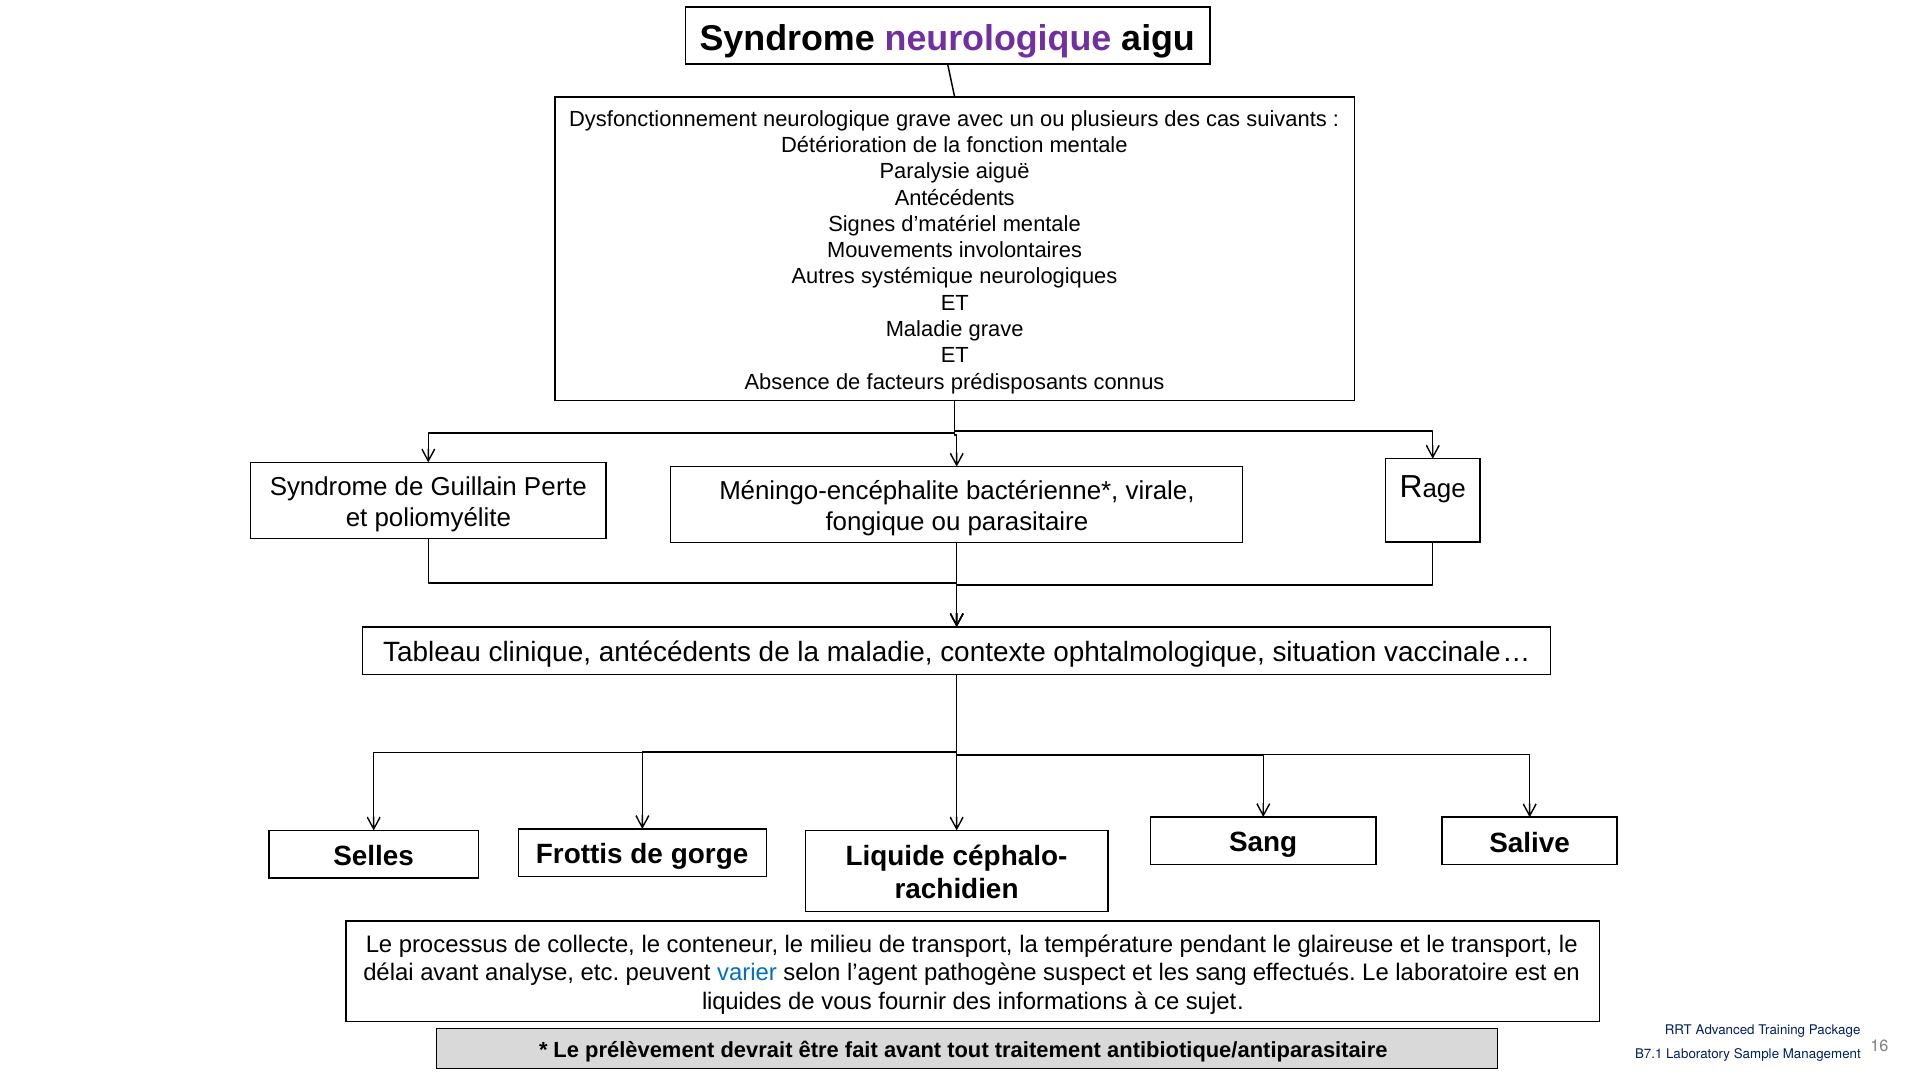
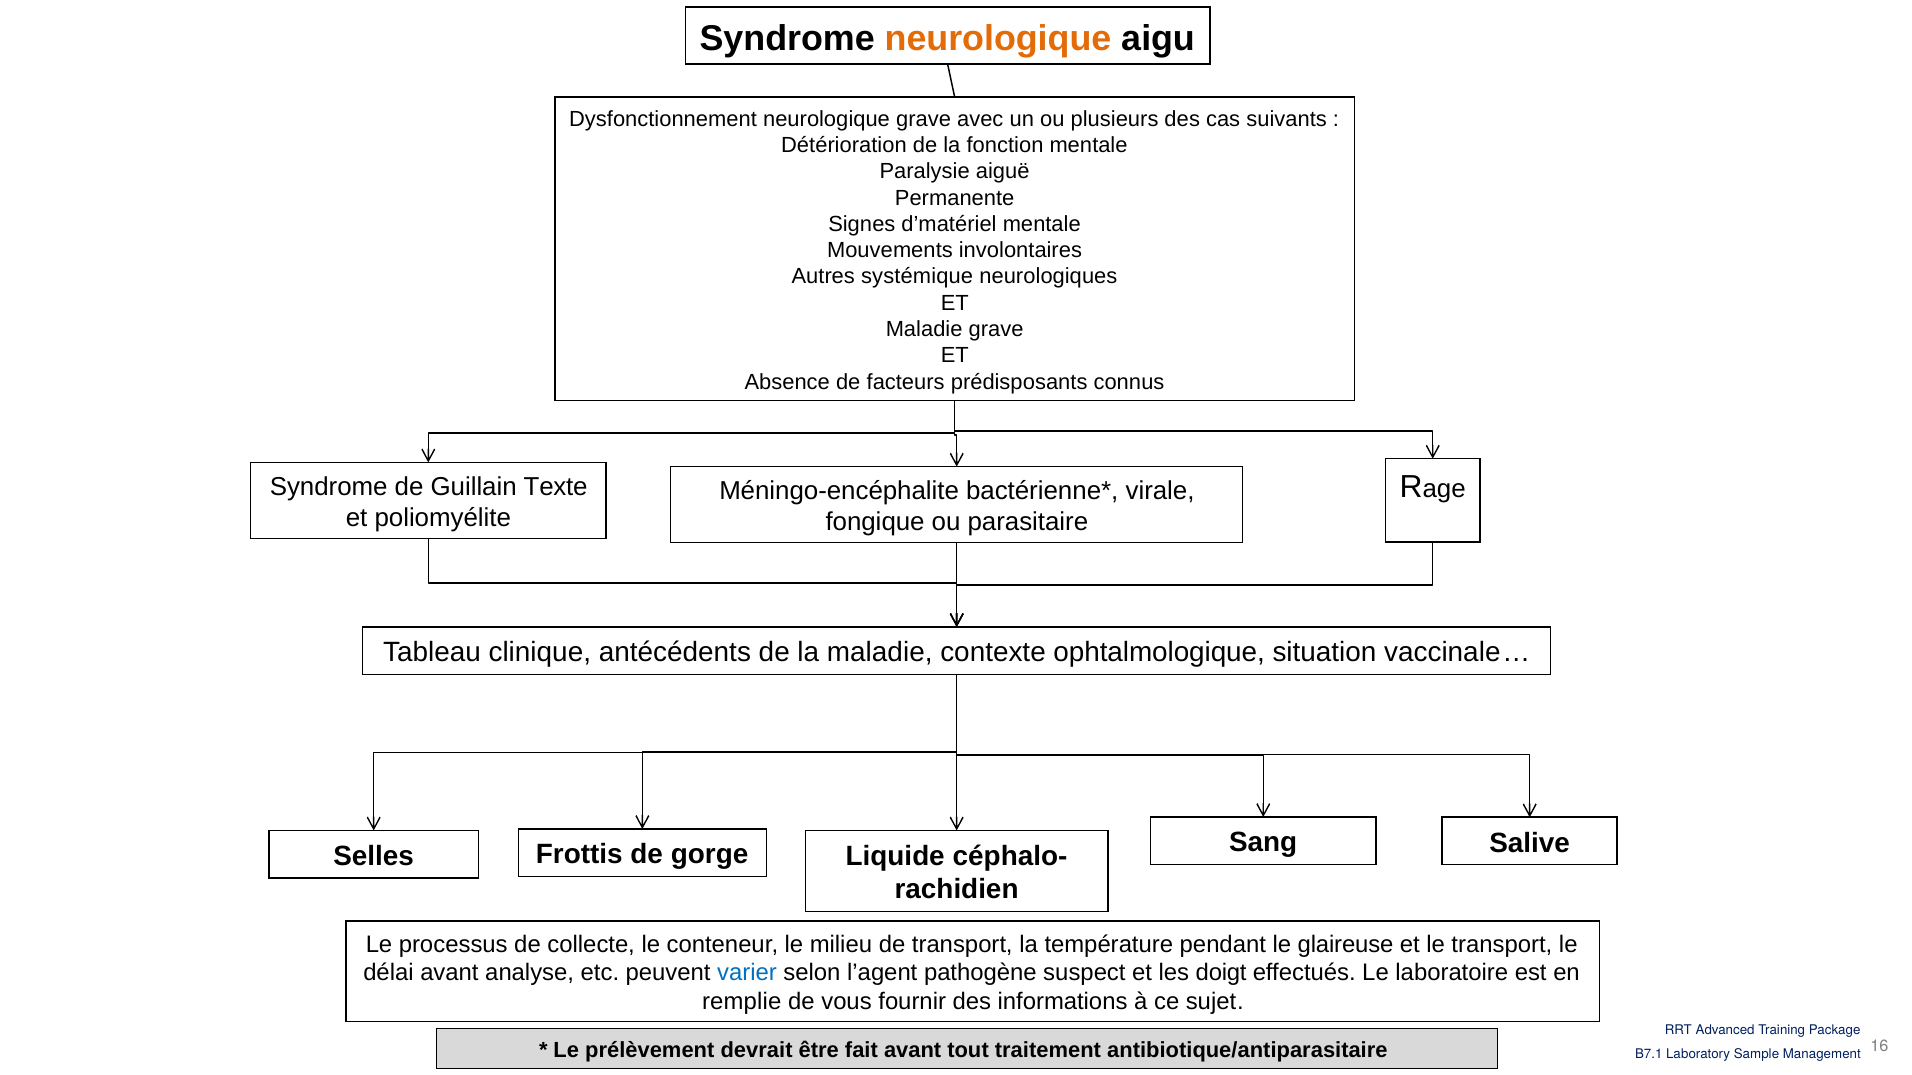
neurologique at (998, 38) colour: purple -> orange
Antécédents at (955, 198): Antécédents -> Permanente
Perte: Perte -> Texte
les sang: sang -> doigt
liquides: liquides -> remplie
